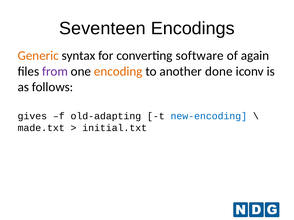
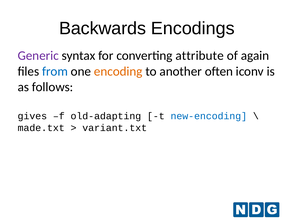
Seventeen: Seventeen -> Backwards
Generic colour: orange -> purple
software: software -> attribute
from colour: purple -> blue
done: done -> often
initial.txt: initial.txt -> variant.txt
